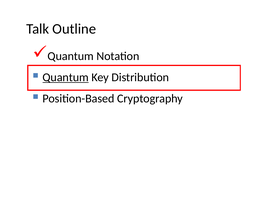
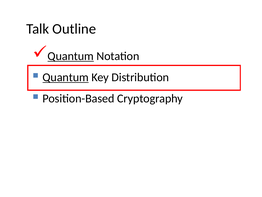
Quantum at (71, 56) underline: none -> present
